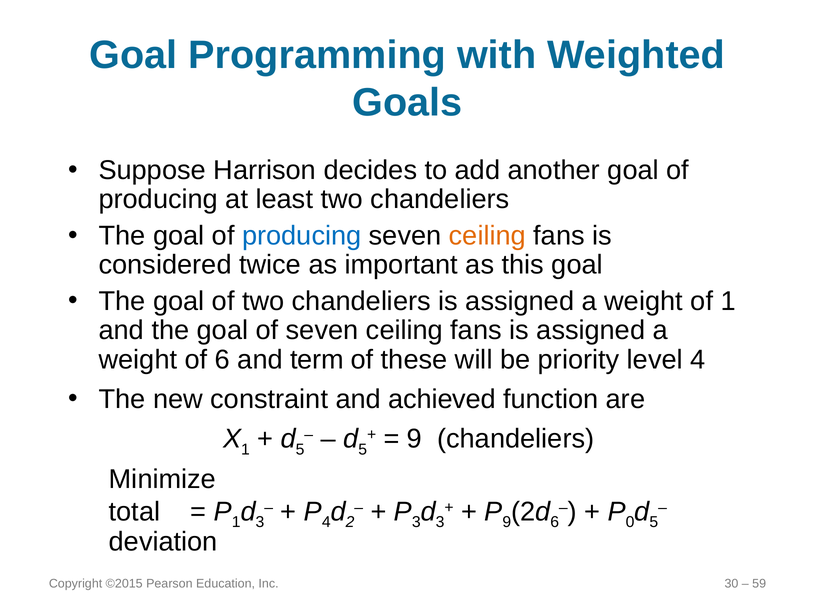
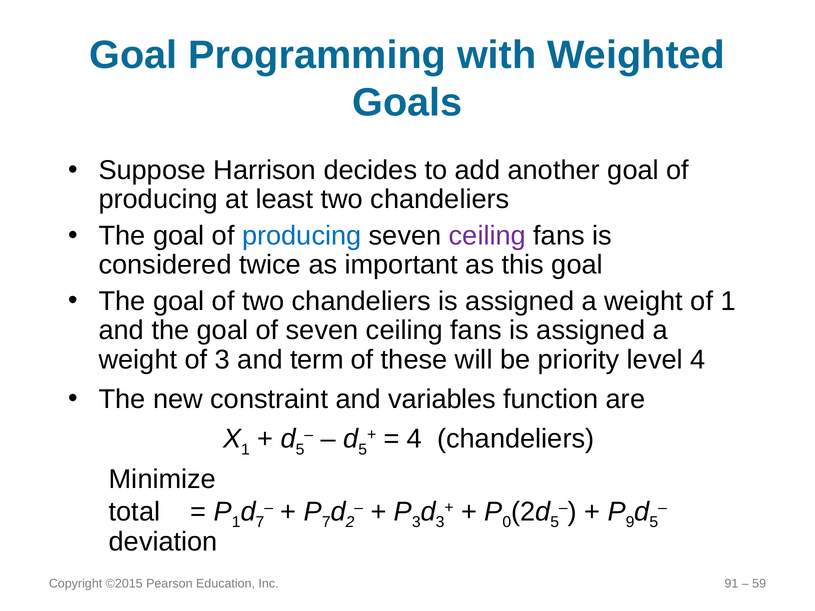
ceiling at (487, 236) colour: orange -> purple
of 6: 6 -> 3
achieved: achieved -> variables
9 at (414, 439): 9 -> 4
3 at (260, 522): 3 -> 7
4 at (326, 522): 4 -> 7
9 at (507, 522): 9 -> 0
6 at (555, 522): 6 -> 5
0: 0 -> 9
30: 30 -> 91
